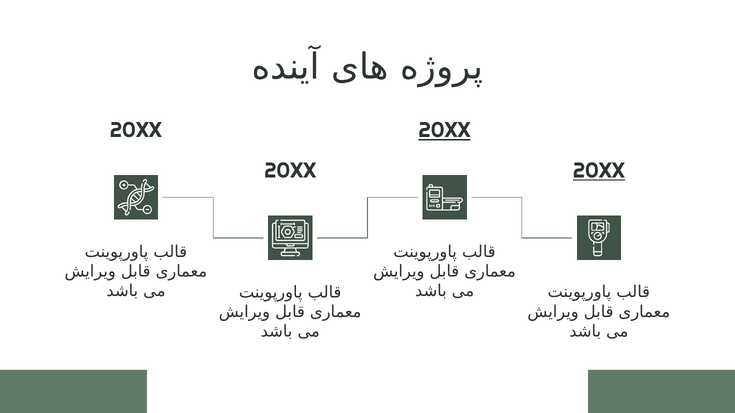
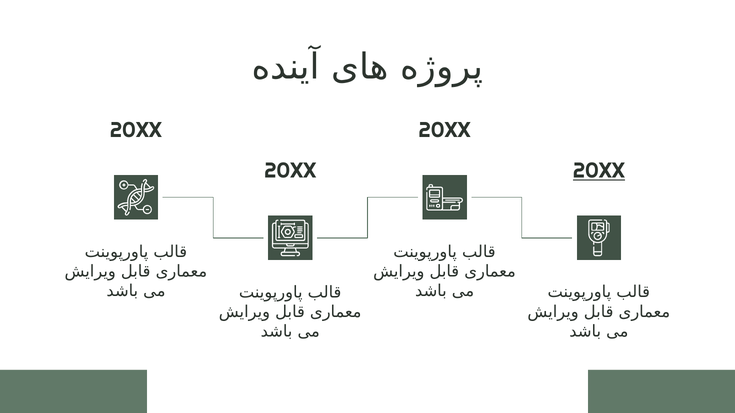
20XX at (445, 131) underline: present -> none
